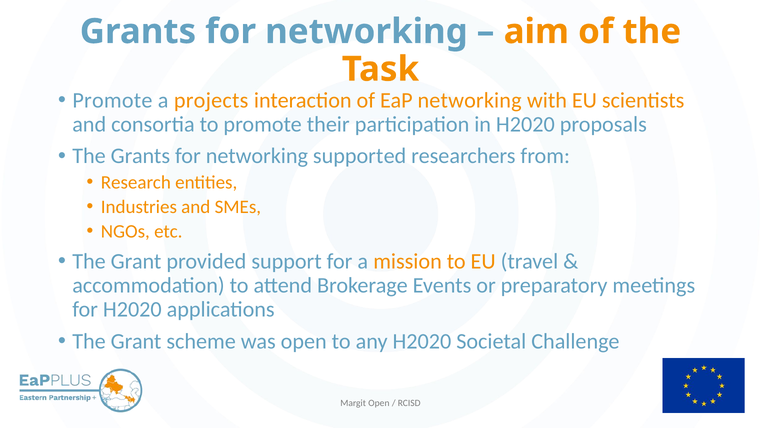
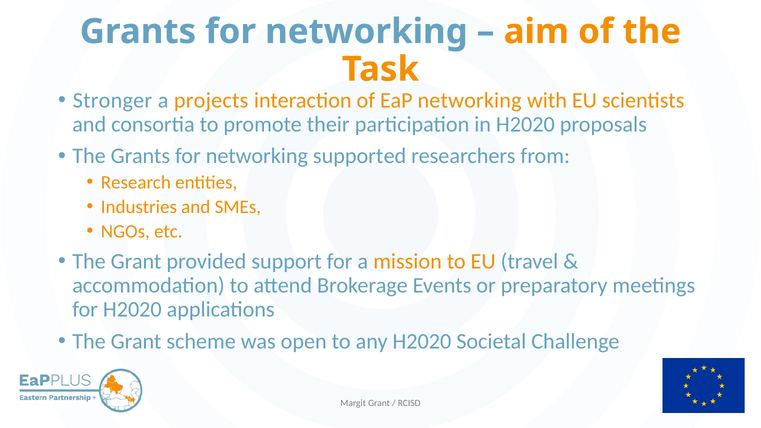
Promote at (112, 100): Promote -> Stronger
Margit Open: Open -> Grant
